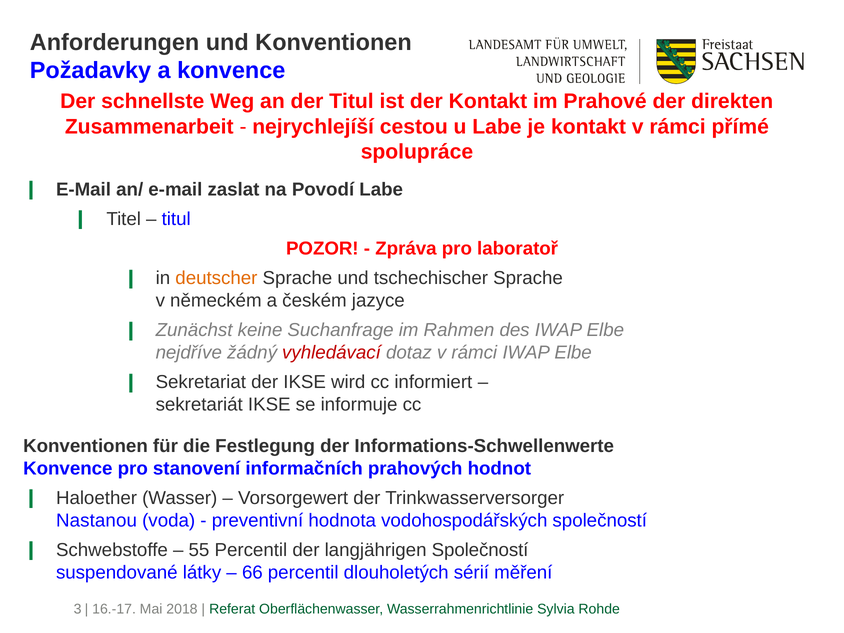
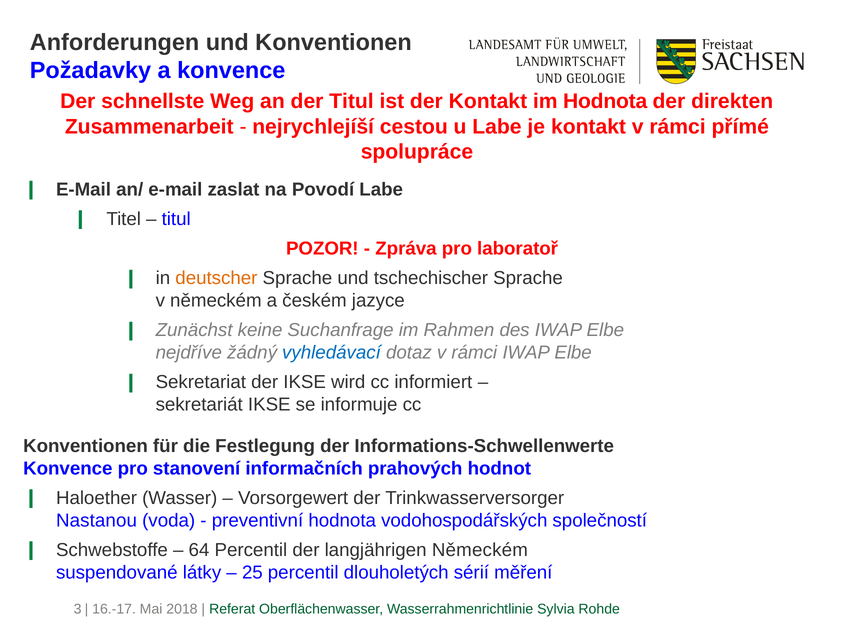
im Prahové: Prahové -> Hodnota
vyhledávací colour: red -> blue
55: 55 -> 64
langjährigen Společností: Společností -> Německém
66: 66 -> 25
